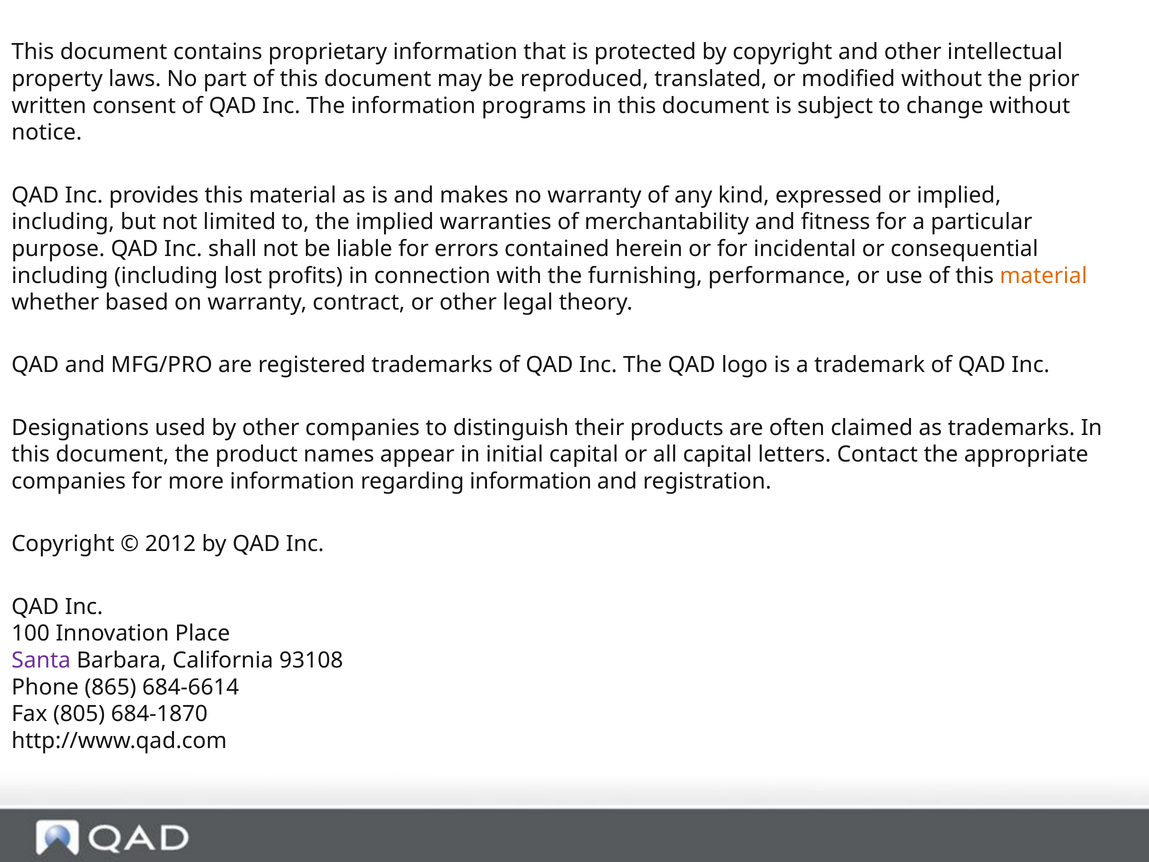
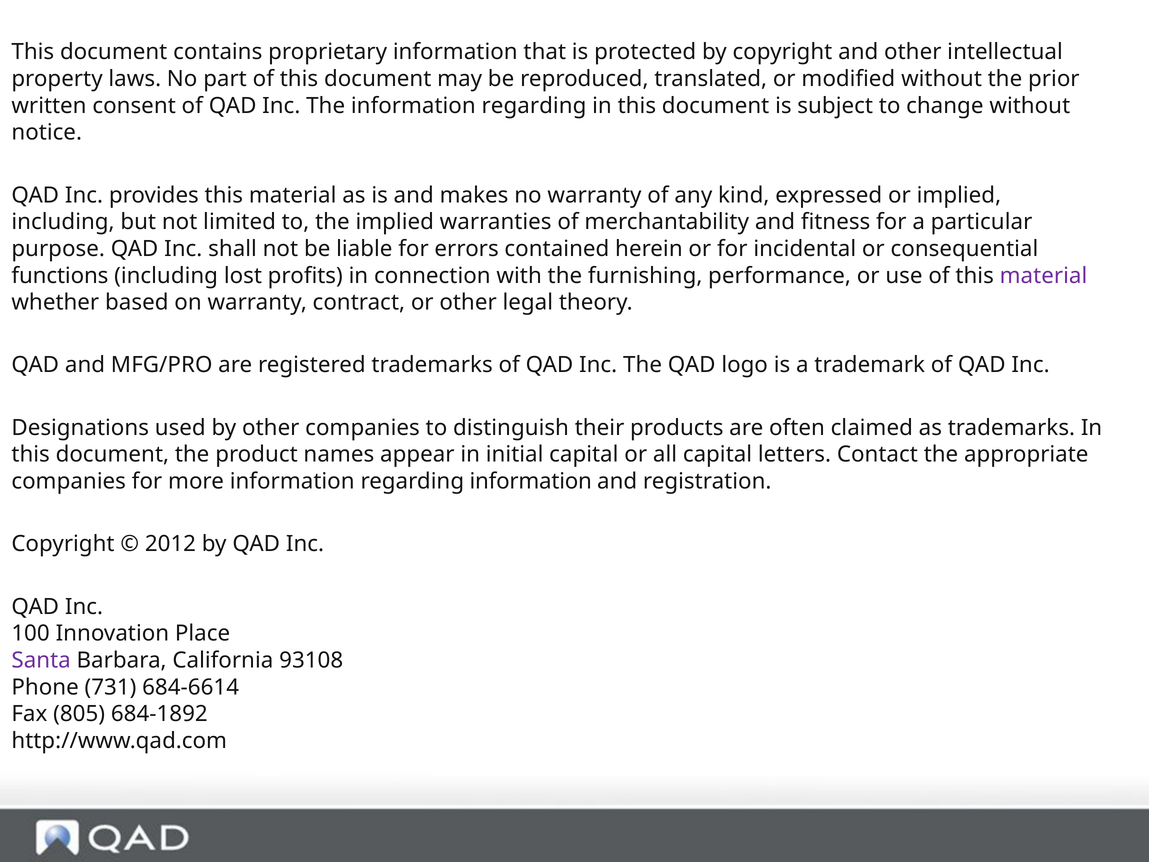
The information programs: programs -> regarding
including at (60, 276): including -> functions
material at (1043, 276) colour: orange -> purple
865: 865 -> 731
684-1870: 684-1870 -> 684-1892
